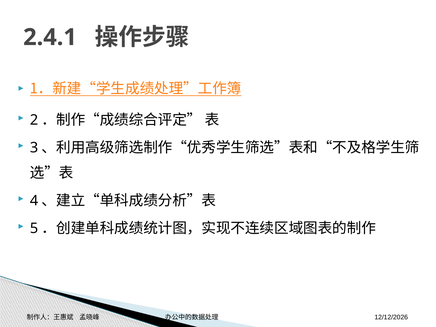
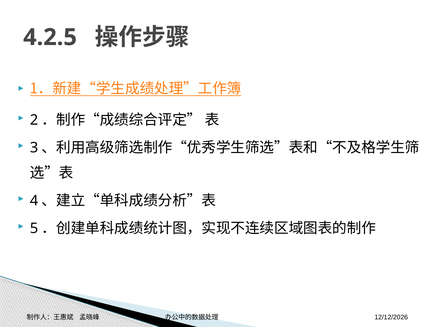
2.4.1: 2.4.1 -> 4.2.5
